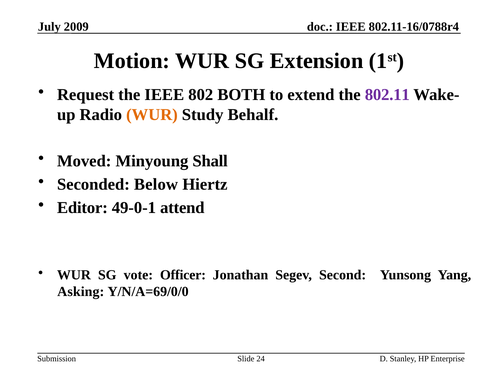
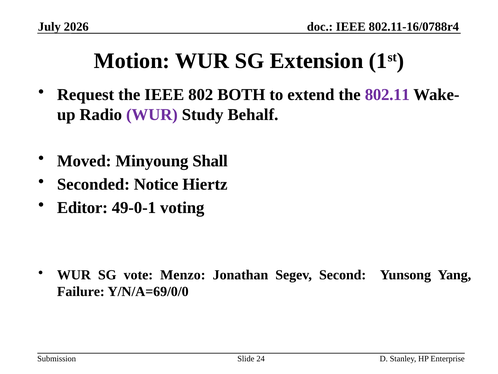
2009: 2009 -> 2026
WUR at (152, 114) colour: orange -> purple
Below: Below -> Notice
attend: attend -> voting
Officer: Officer -> Menzo
Asking: Asking -> Failure
